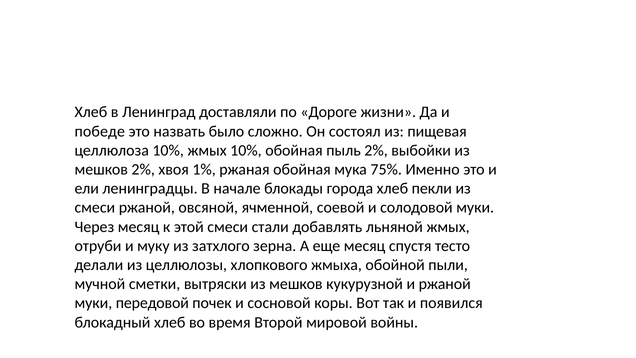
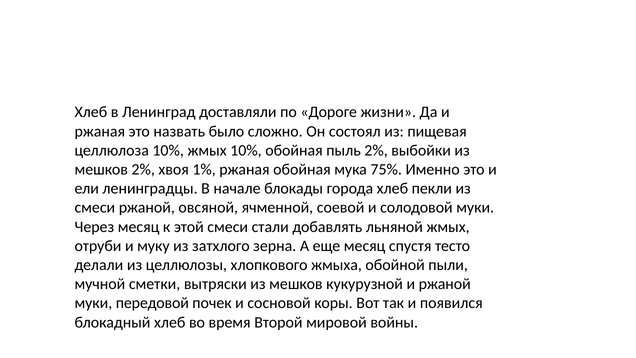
победе at (100, 131): победе -> ржаная
